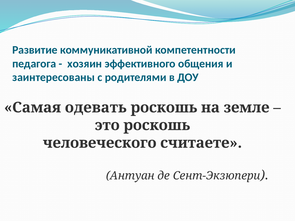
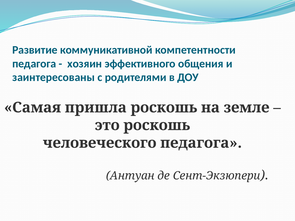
одевать: одевать -> пришла
человеческого считаете: считаете -> педагога
